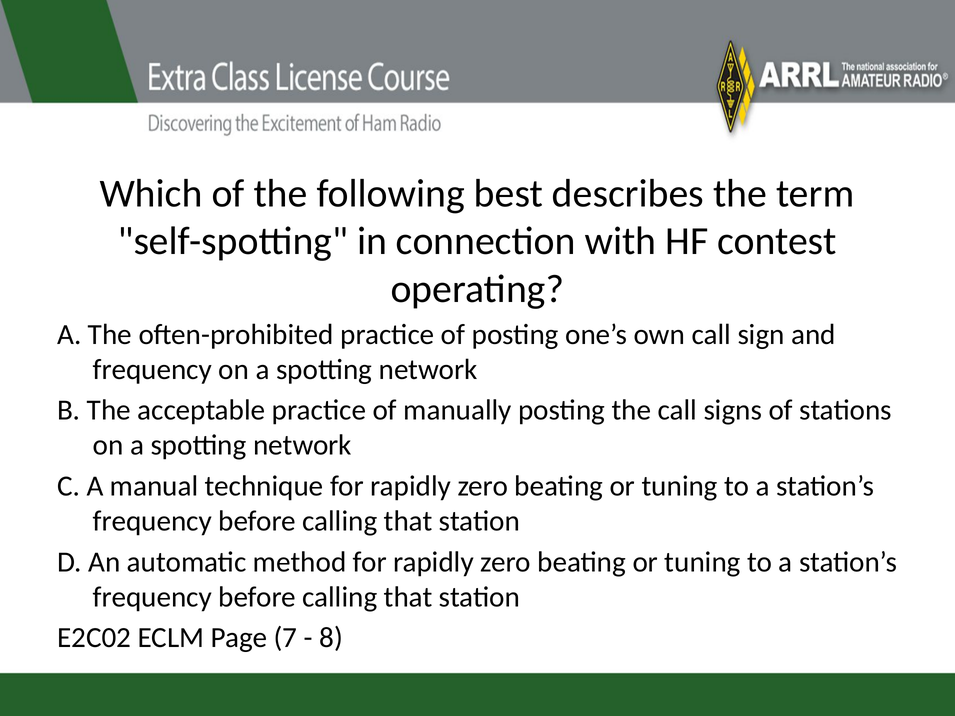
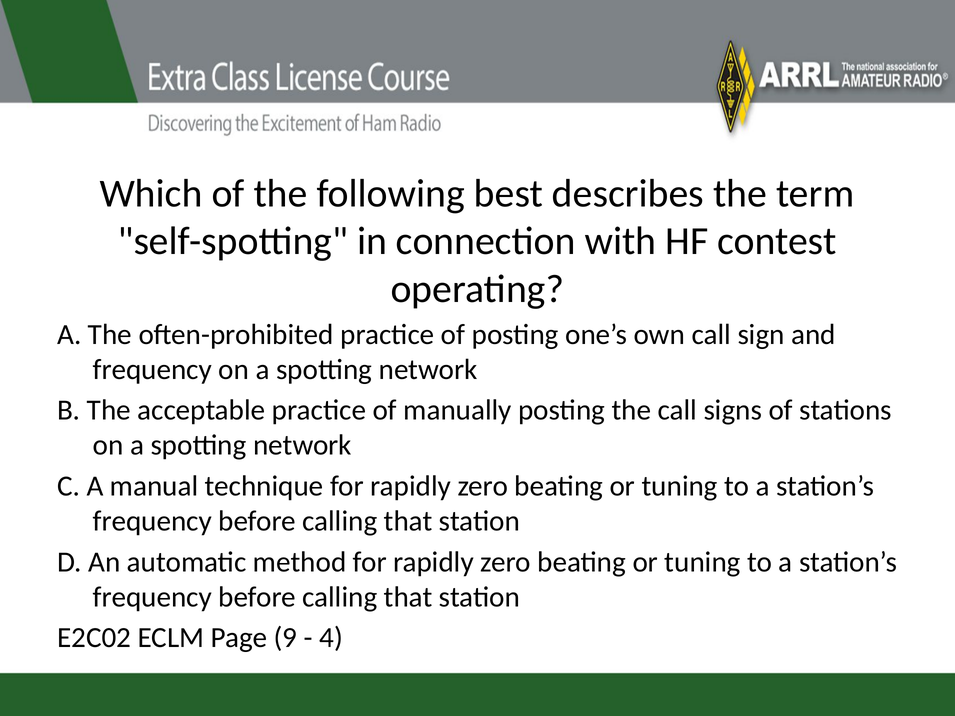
7: 7 -> 9
8: 8 -> 4
